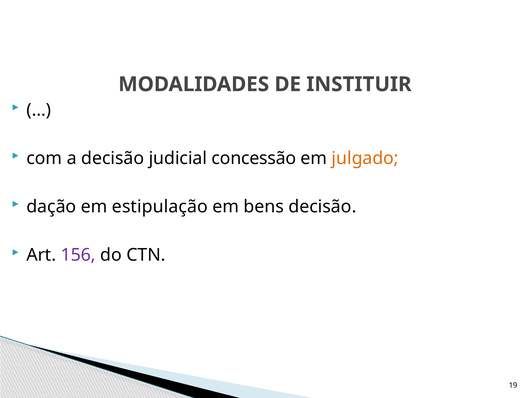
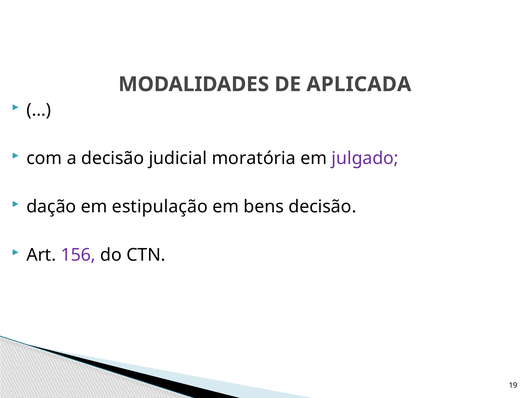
INSTITUIR: INSTITUIR -> APLICADA
concessão: concessão -> moratória
julgado colour: orange -> purple
